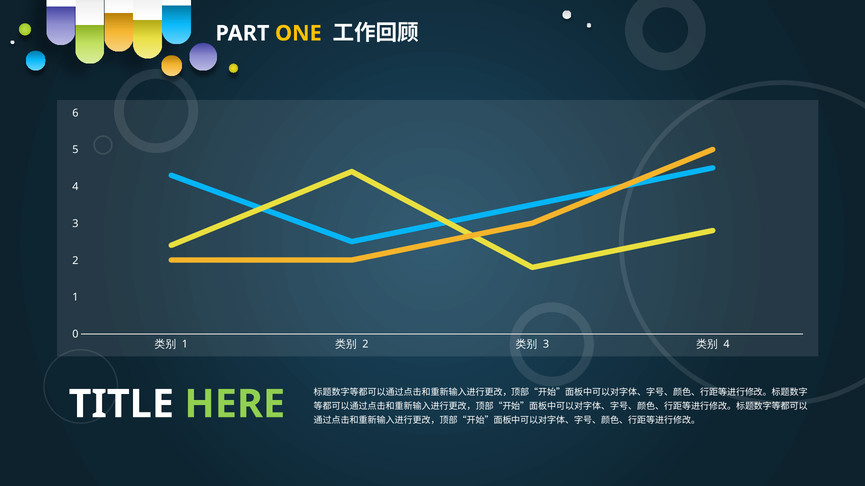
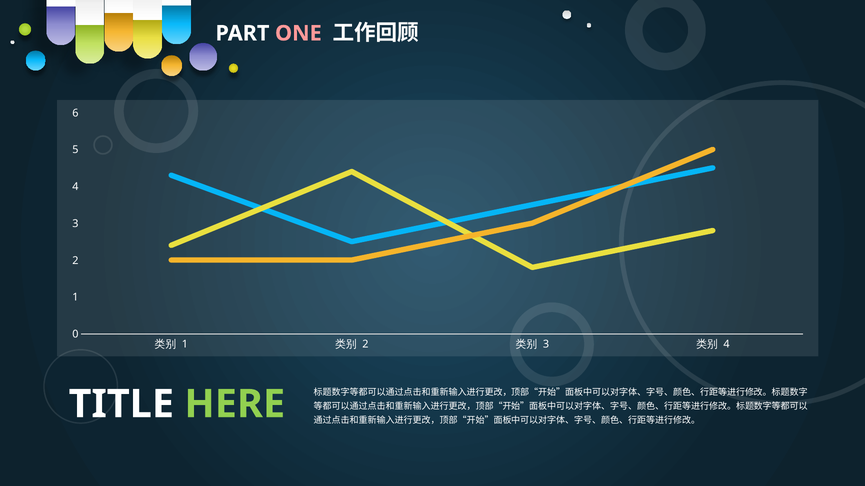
ONE colour: yellow -> pink
